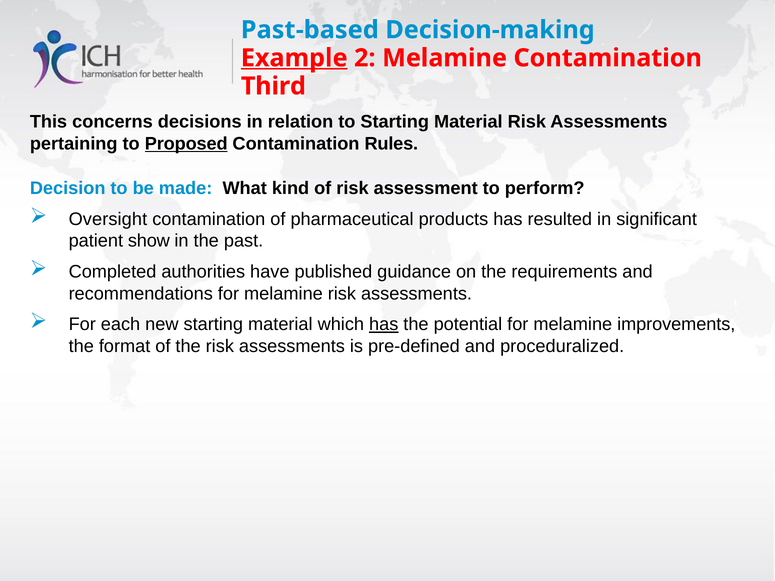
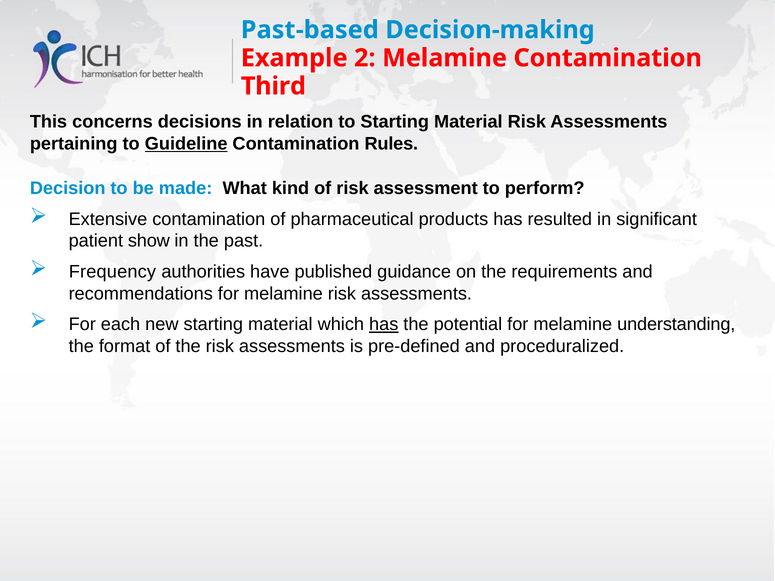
Example underline: present -> none
Proposed: Proposed -> Guideline
Oversight: Oversight -> Extensive
Completed: Completed -> Frequency
improvements: improvements -> understanding
